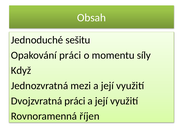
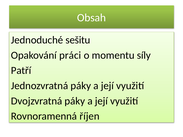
Když: Když -> Patří
Jednozvratná mezi: mezi -> páky
Dvojzvratná práci: práci -> páky
